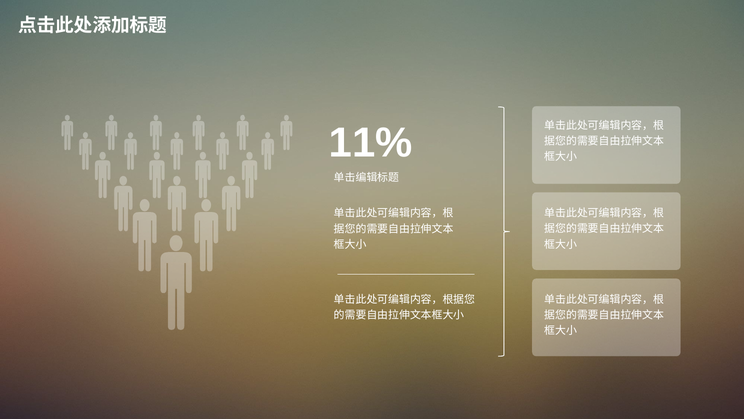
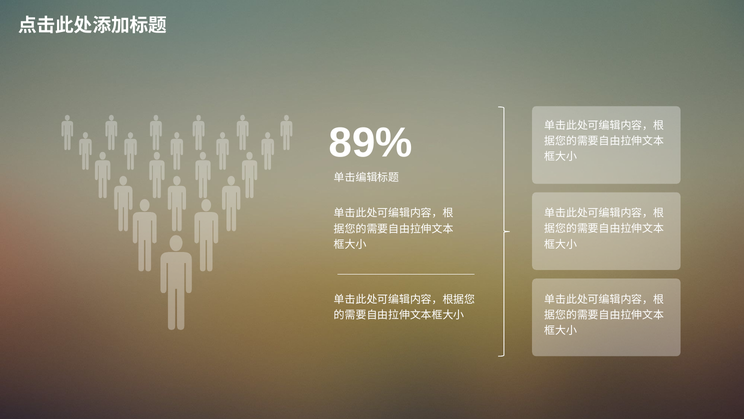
11%: 11% -> 89%
